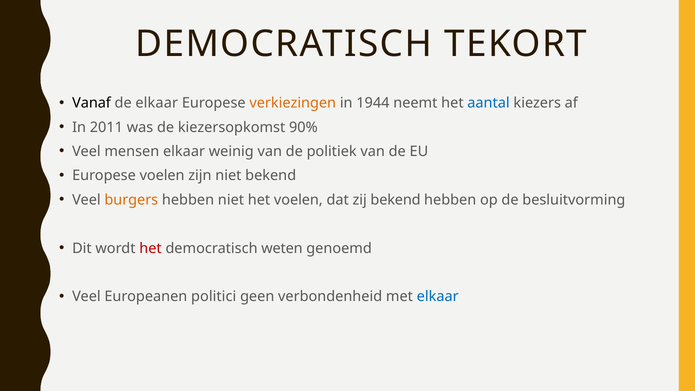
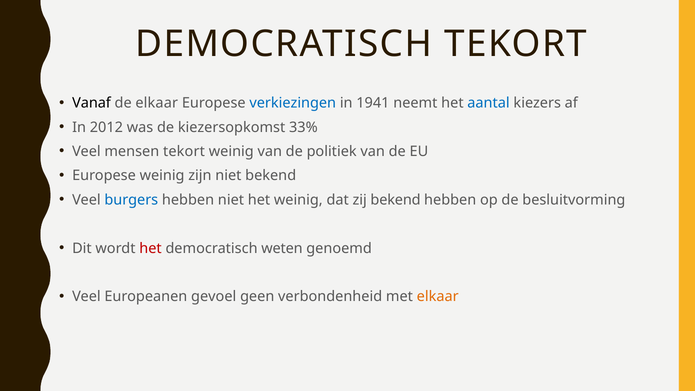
verkiezingen colour: orange -> blue
1944: 1944 -> 1941
2011: 2011 -> 2012
90%: 90% -> 33%
mensen elkaar: elkaar -> tekort
Europese voelen: voelen -> weinig
burgers colour: orange -> blue
het voelen: voelen -> weinig
politici: politici -> gevoel
elkaar at (438, 297) colour: blue -> orange
